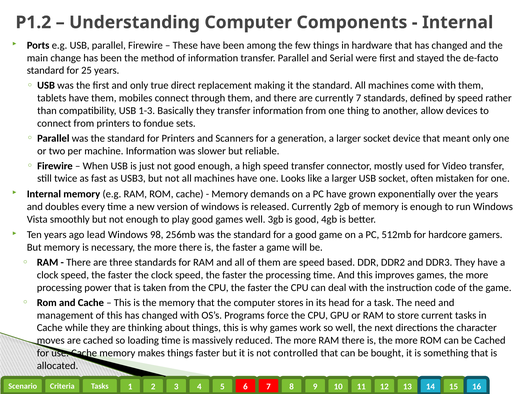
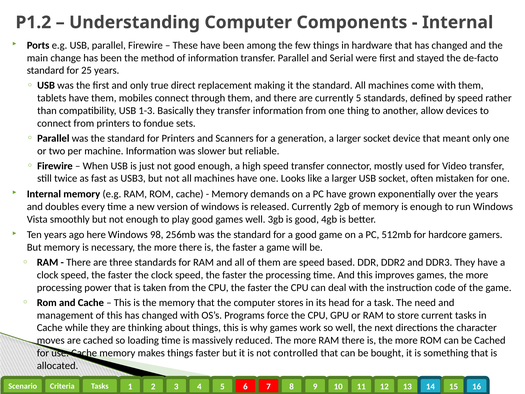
currently 7: 7 -> 5
lead: lead -> here
